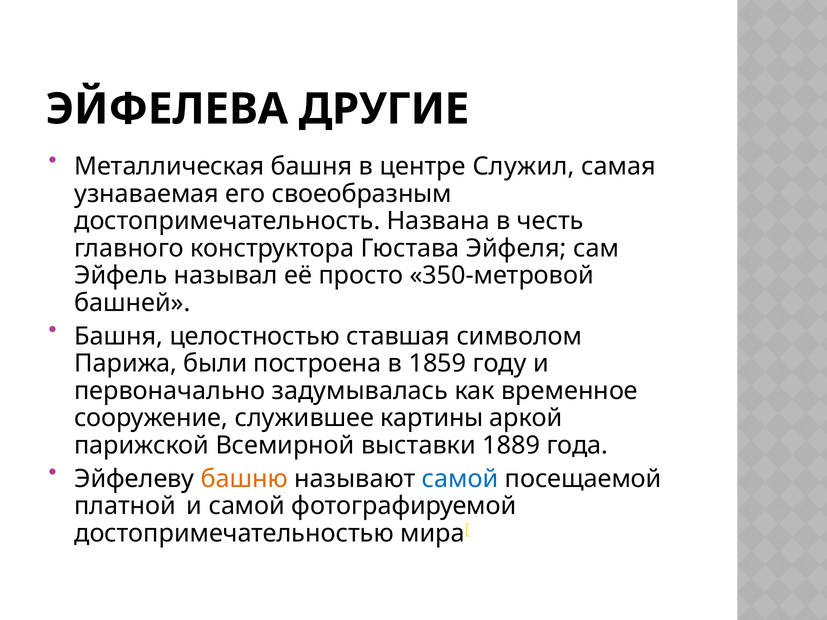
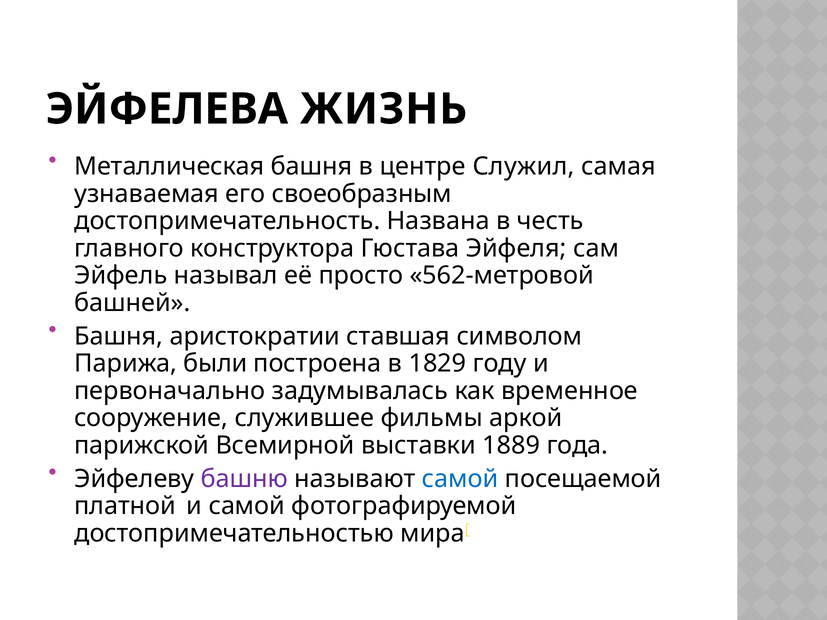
ДРУГИЕ: ДРУГИЕ -> ЖИЗНЬ
350-метровой: 350-метровой -> 562-метровой
целостностью: целостностью -> аристократии
1859: 1859 -> 1829
картины: картины -> фильмы
башню colour: orange -> purple
